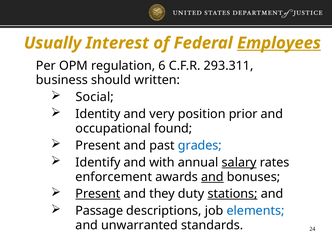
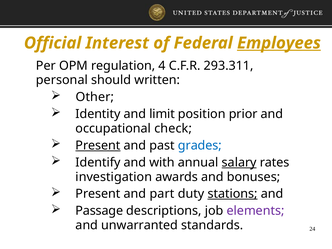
Usually: Usually -> Official
6: 6 -> 4
business: business -> personal
Social: Social -> Other
very: very -> limit
found: found -> check
Present at (98, 145) underline: none -> present
enforcement: enforcement -> investigation
and at (212, 177) underline: present -> none
Present at (98, 194) underline: present -> none
they: they -> part
elements colour: blue -> purple
